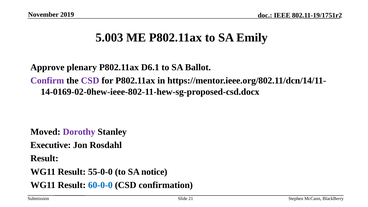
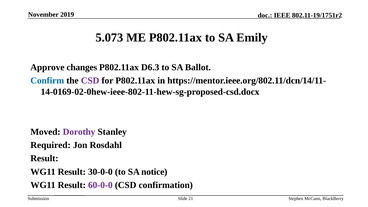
5.003: 5.003 -> 5.073
plenary: plenary -> changes
D6.1: D6.1 -> D6.3
Confirm colour: purple -> blue
Executive: Executive -> Required
55-0-0: 55-0-0 -> 30-0-0
60-0-0 colour: blue -> purple
